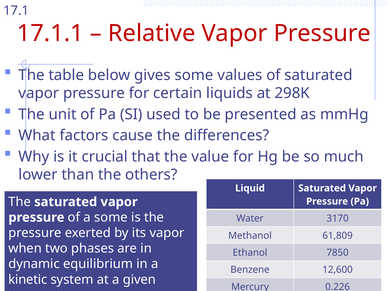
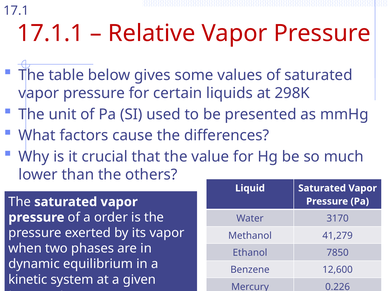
a some: some -> order
61,809: 61,809 -> 41,279
